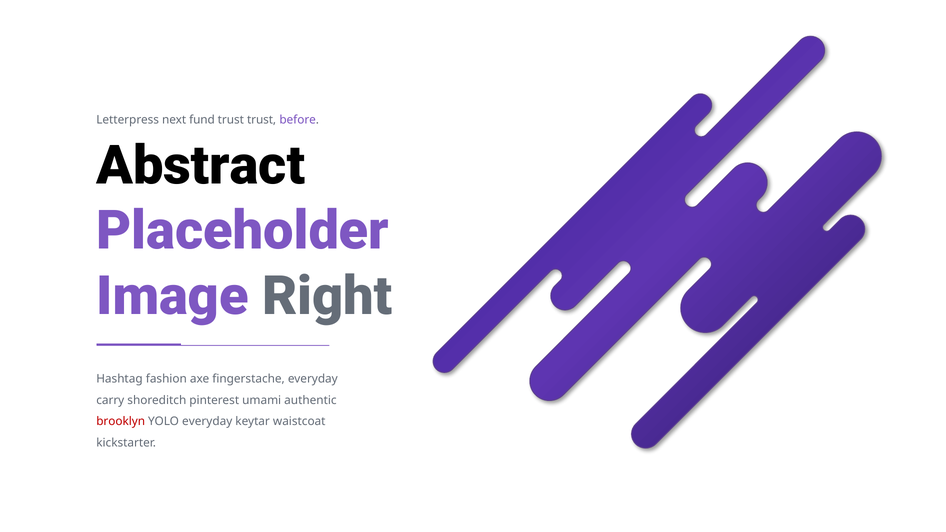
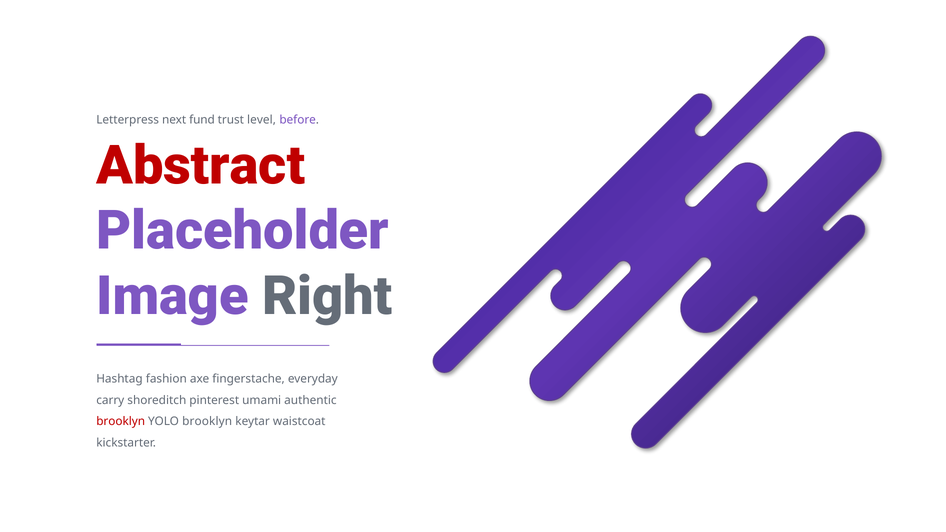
trust trust: trust -> level
Abstract colour: black -> red
YOLO everyday: everyday -> brooklyn
